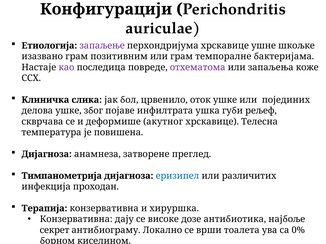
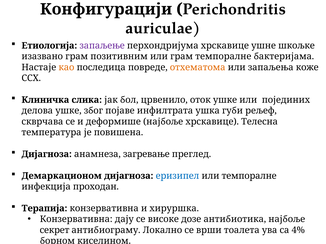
као colour: purple -> orange
отхематома colour: purple -> orange
деформише акутног: акутног -> најбоље
затворене: затворене -> загревање
Тимпанометрија: Тимпанометрија -> Демаркационом
или различитих: различитих -> темпоралне
0%: 0% -> 4%
